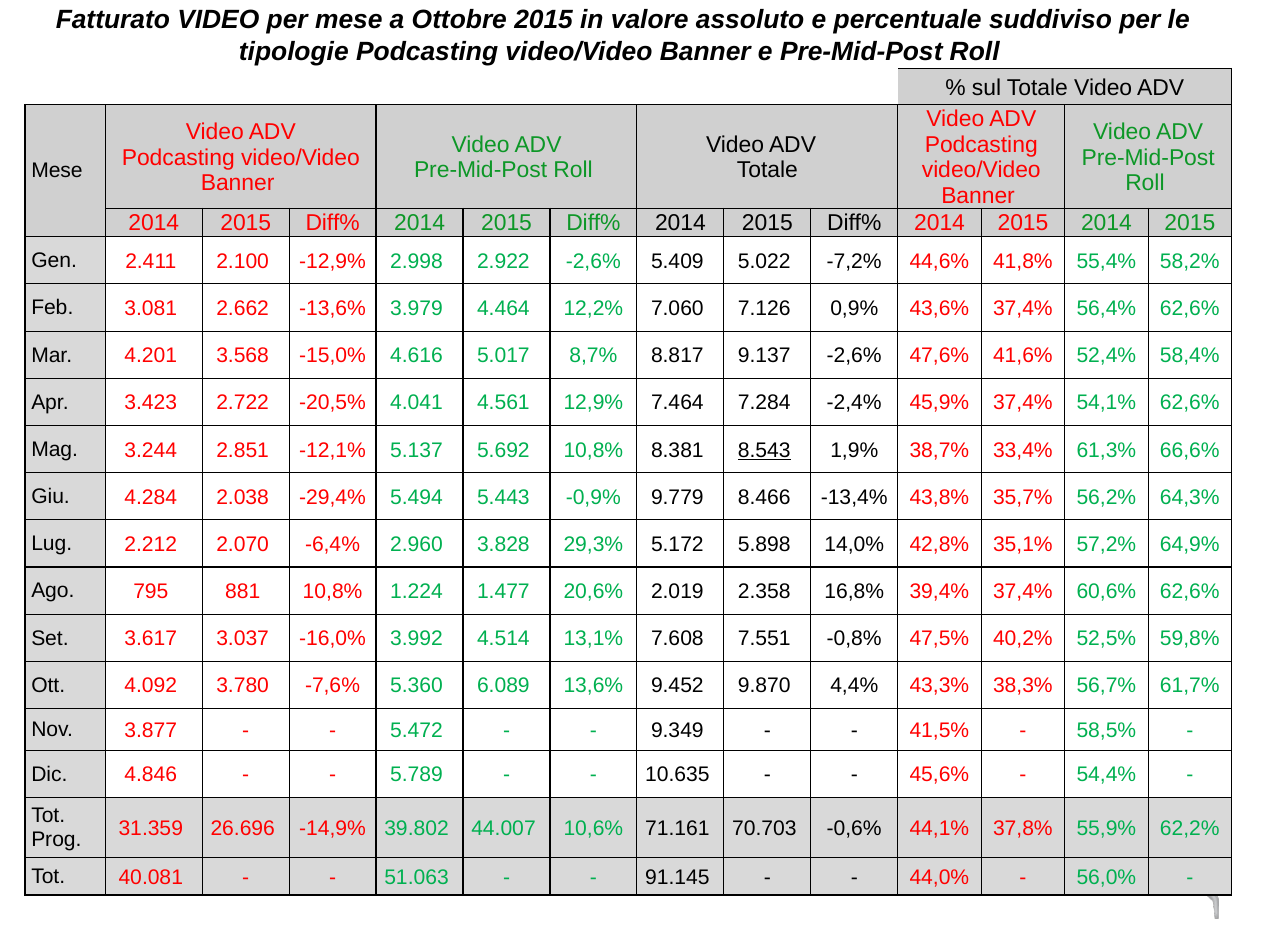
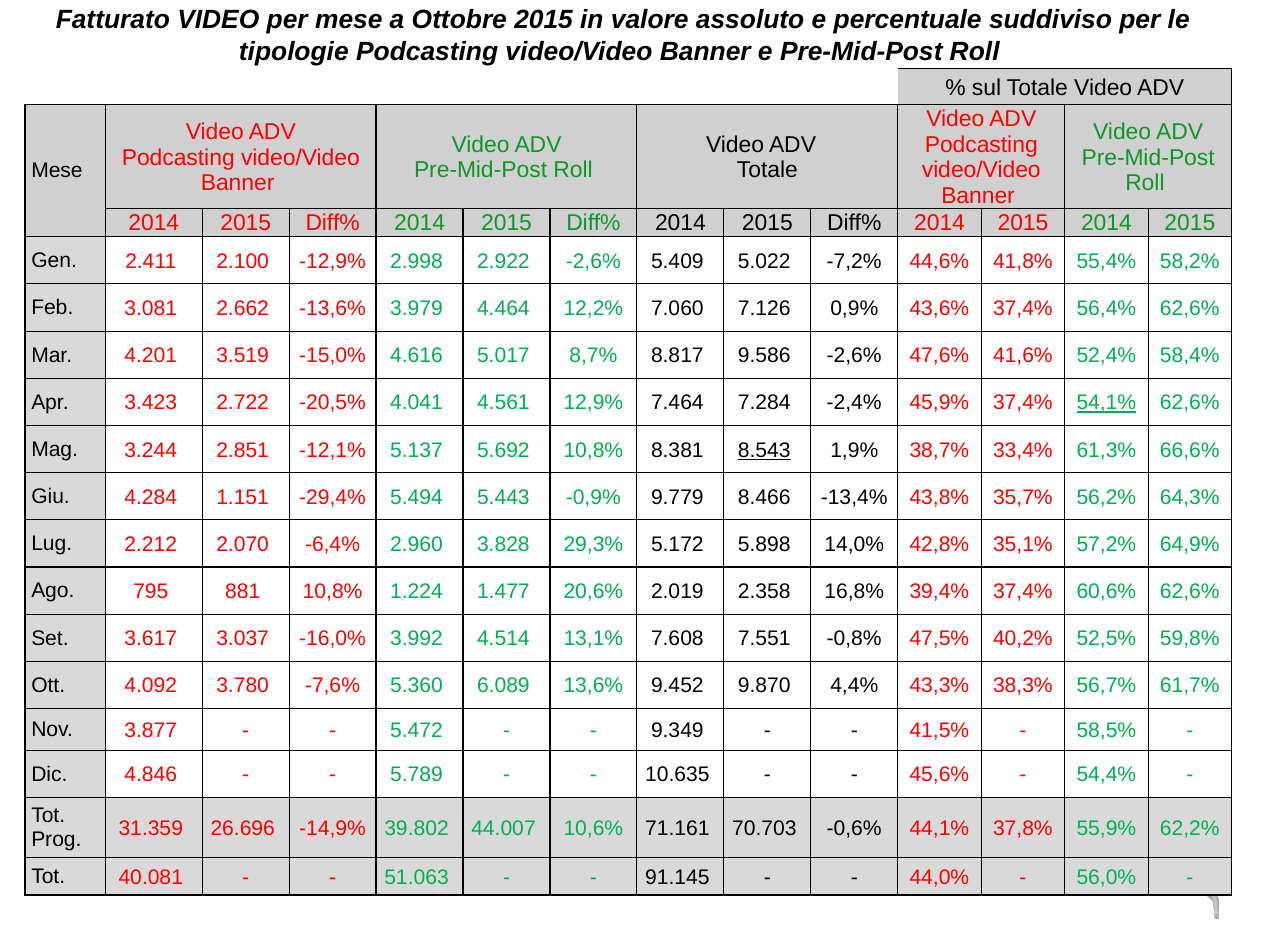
3.568: 3.568 -> 3.519
9.137: 9.137 -> 9.586
54,1% underline: none -> present
2.038: 2.038 -> 1.151
